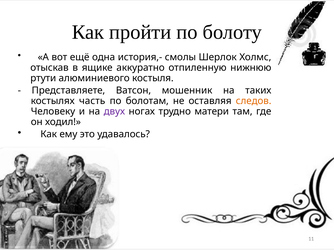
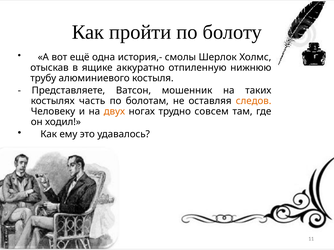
ртути: ртути -> трубу
двух colour: purple -> orange
матери: матери -> совсем
